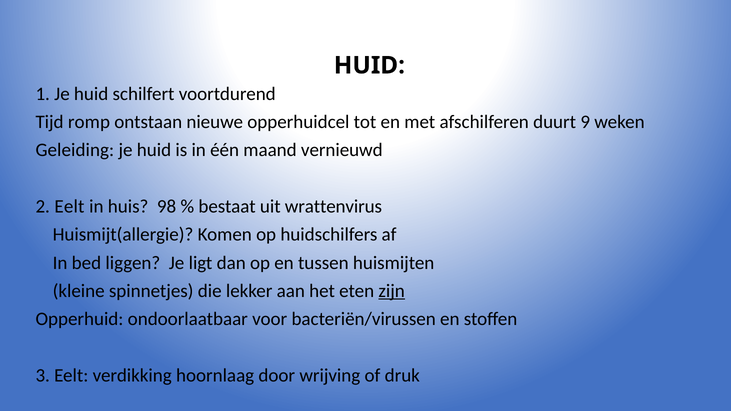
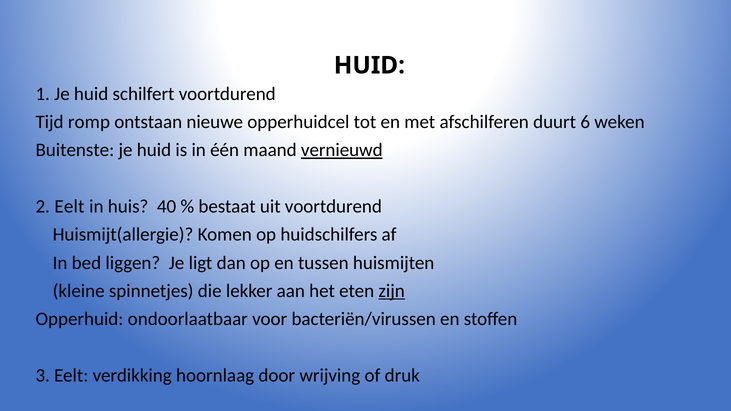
9: 9 -> 6
Geleiding: Geleiding -> Buitenste
vernieuwd underline: none -> present
98: 98 -> 40
uit wrattenvirus: wrattenvirus -> voortdurend
